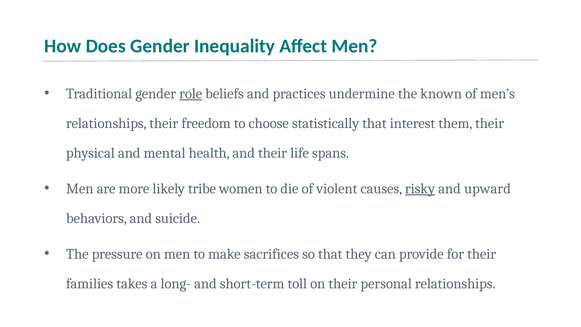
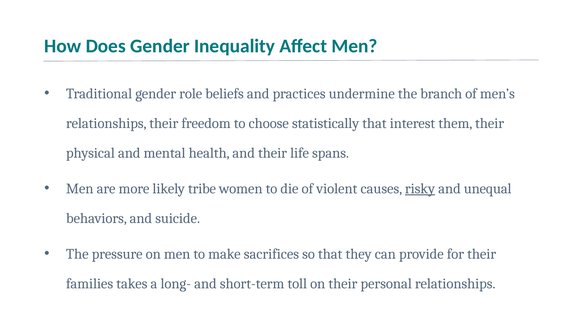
role underline: present -> none
known: known -> branch
upward: upward -> unequal
